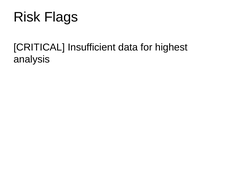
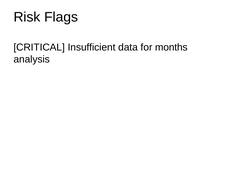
highest: highest -> months
